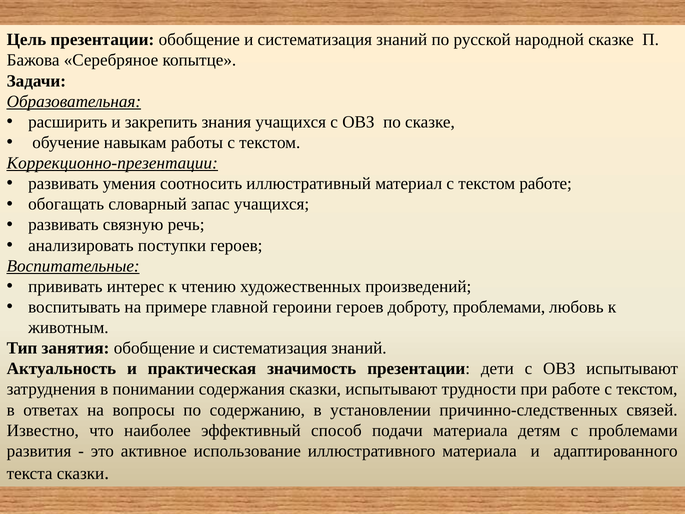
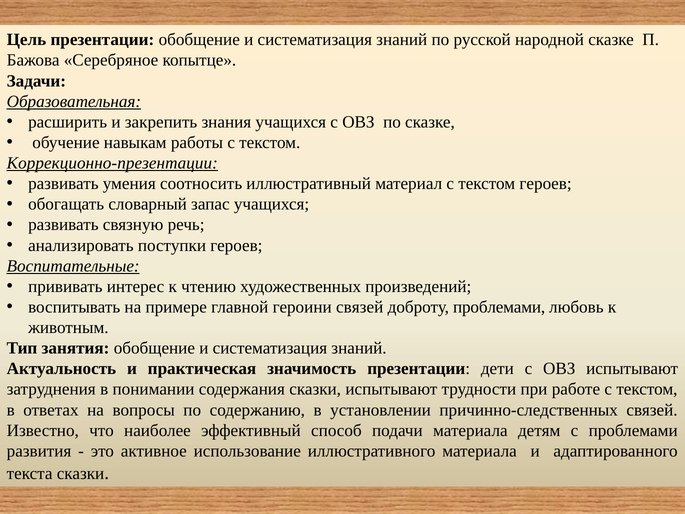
текстом работе: работе -> героев
героини героев: героев -> связей
